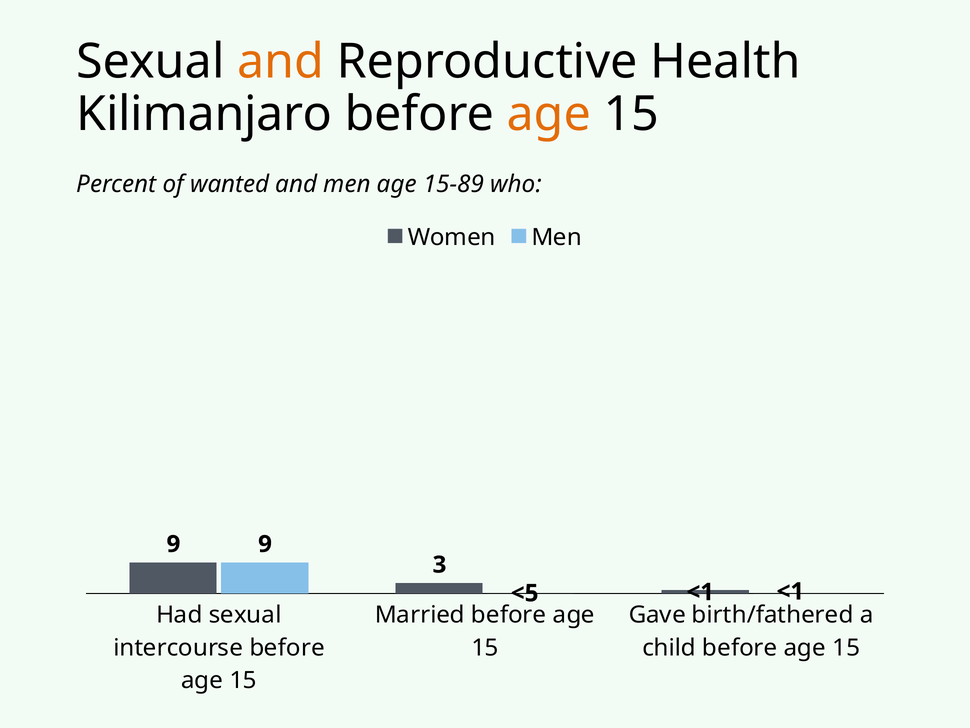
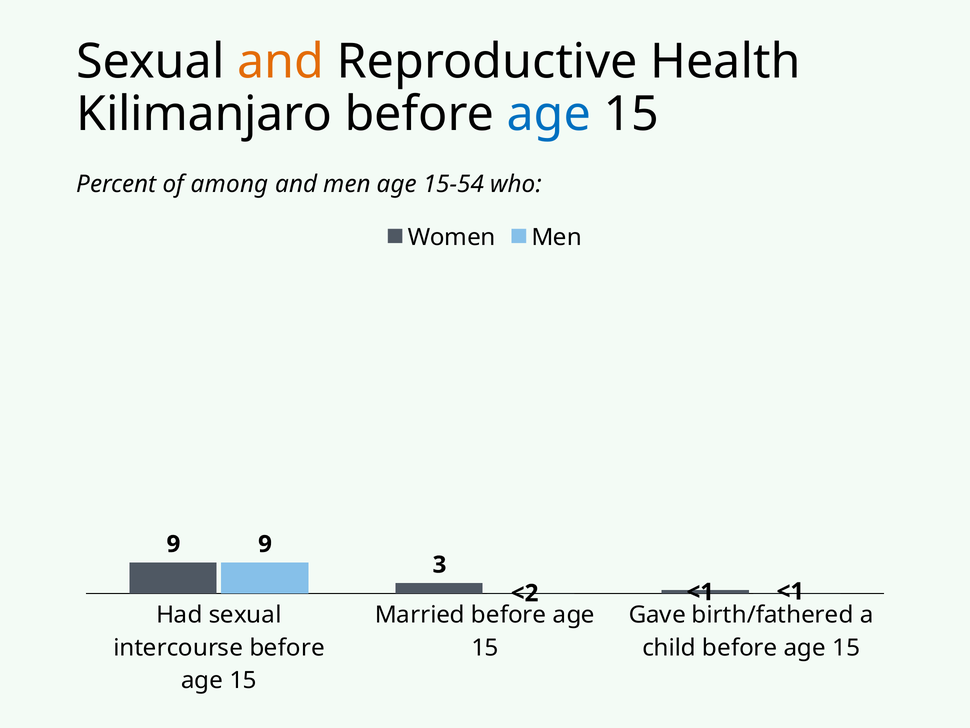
age at (549, 114) colour: orange -> blue
wanted: wanted -> among
15-89: 15-89 -> 15-54
<5: <5 -> <2
